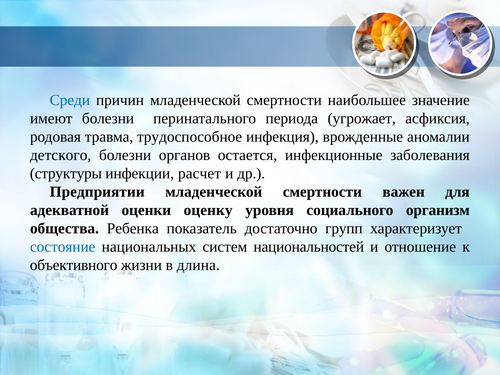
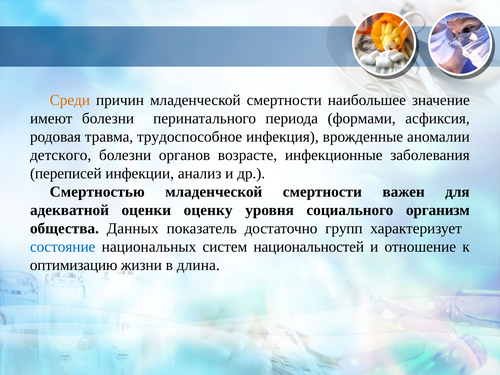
Среди colour: blue -> orange
угрожает: угрожает -> формами
остается: остается -> возрасте
структуры: структуры -> переписей
расчет: расчет -> анализ
Предприятии: Предприятии -> Смертностью
Ребенка: Ребенка -> Данных
объективного: объективного -> оптимизацию
